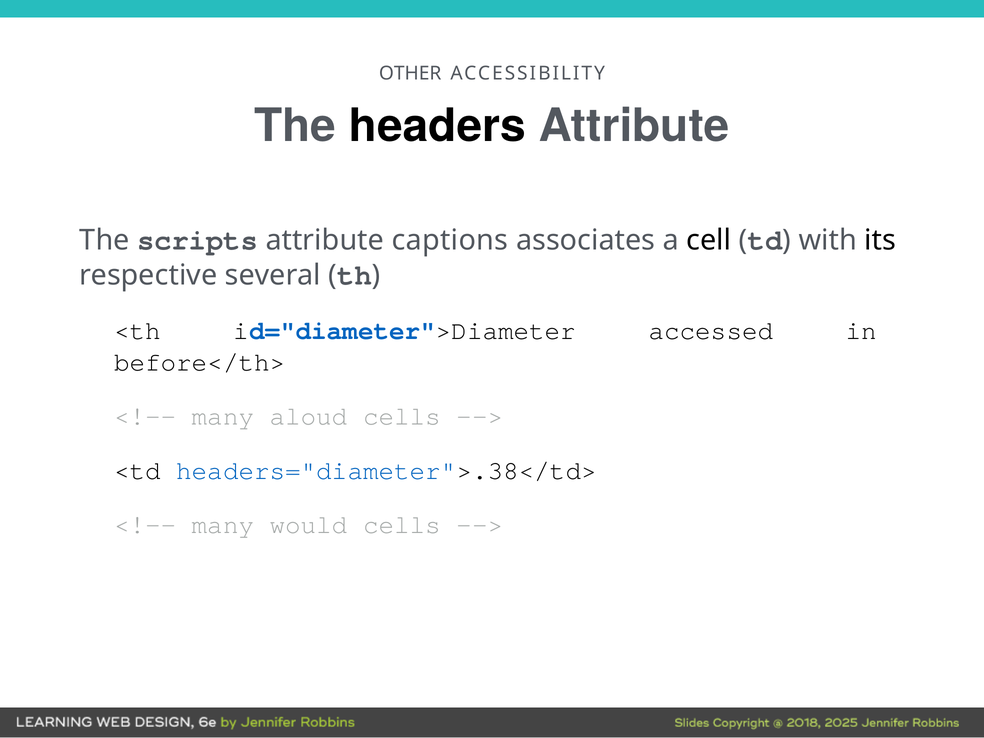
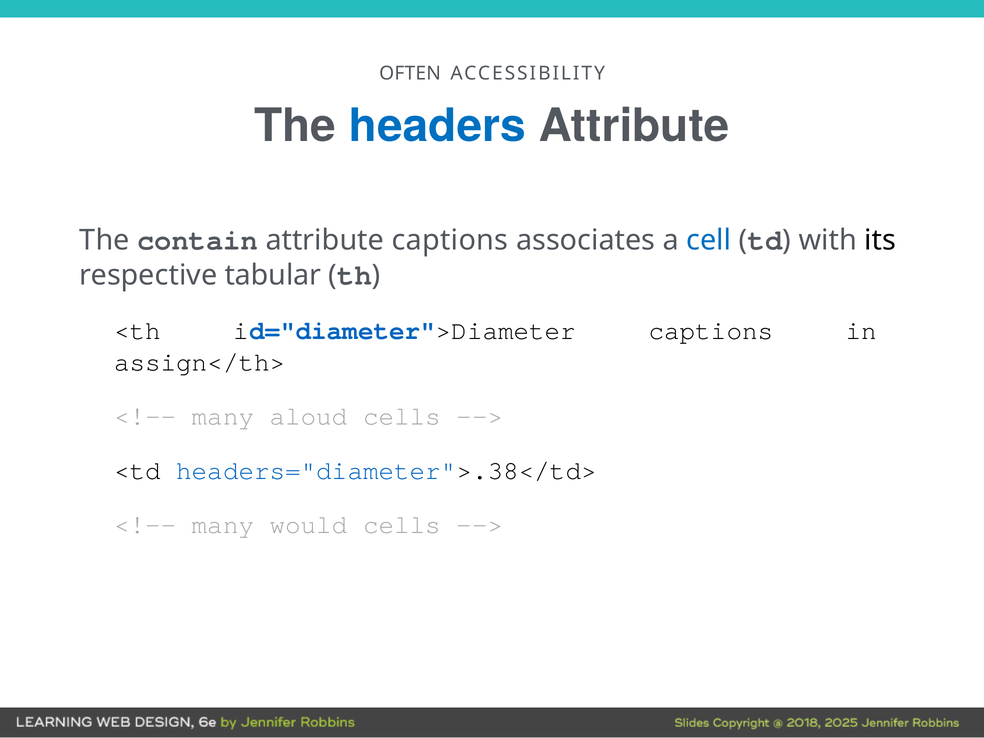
OTHER: OTHER -> OFTEN
headers colour: black -> blue
scripts: scripts -> contain
cell colour: black -> blue
several: several -> tabular
id="diameter">Diameter accessed: accessed -> captions
before</th>: before</th> -> assign</th>
